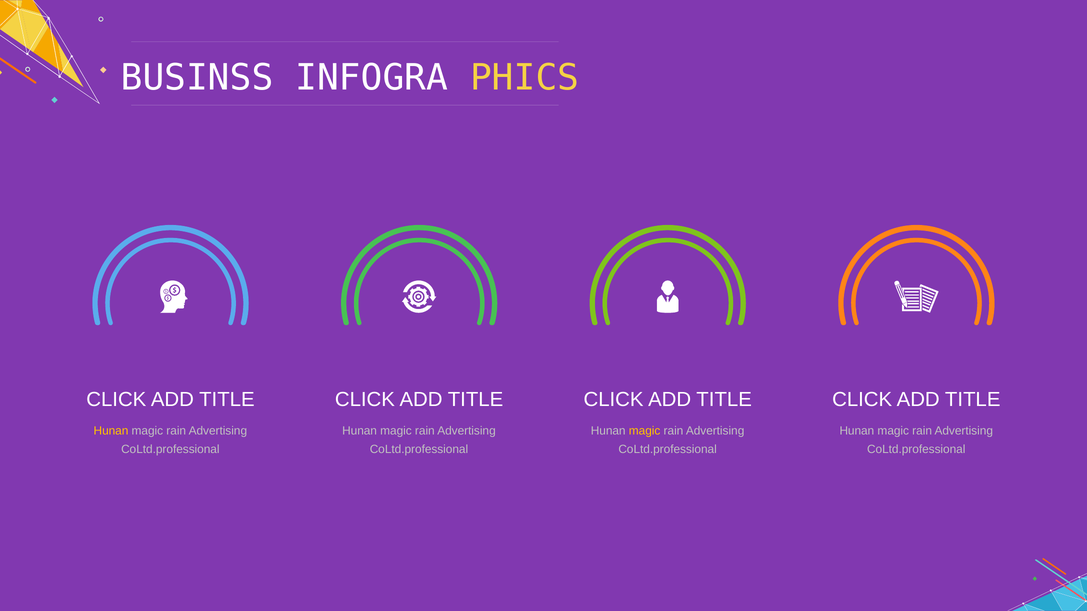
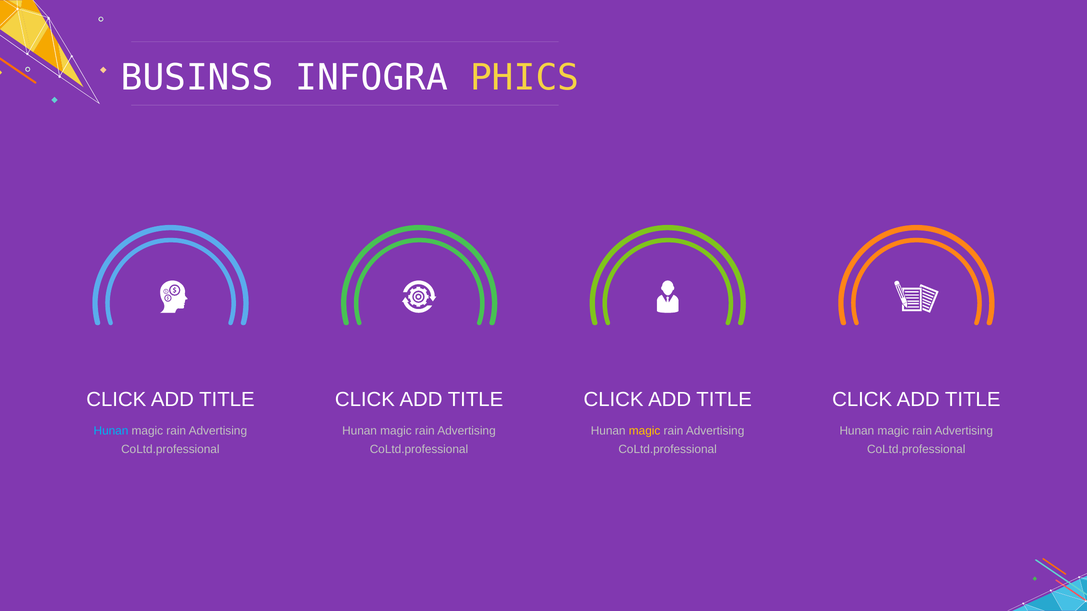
Hunan at (111, 431) colour: yellow -> light blue
